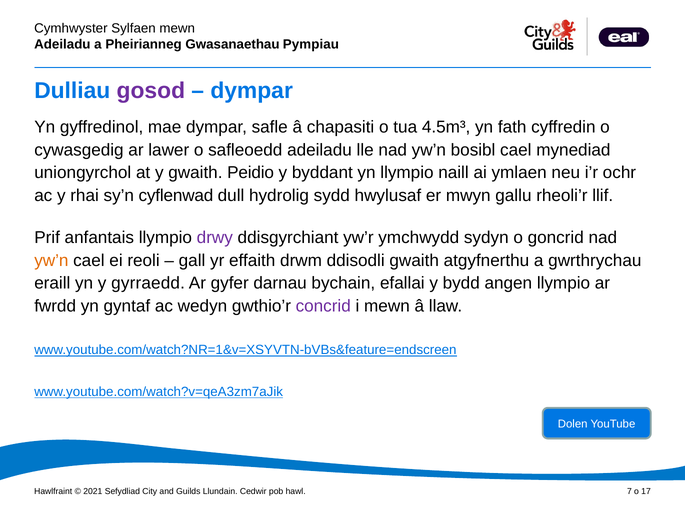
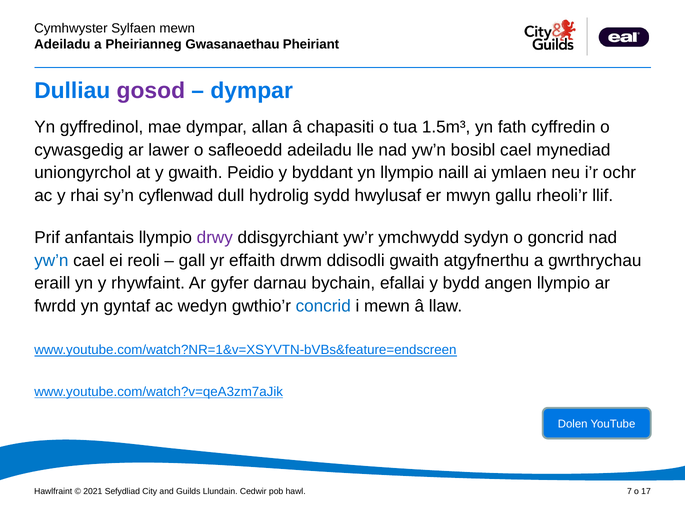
Pympiau: Pympiau -> Pheiriant
safle: safle -> allan
4.5m³: 4.5m³ -> 1.5m³
yw’n at (51, 260) colour: orange -> blue
gyrraedd: gyrraedd -> rhywfaint
concrid colour: purple -> blue
